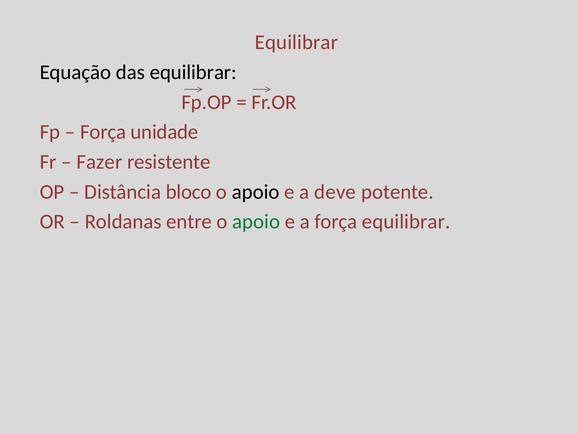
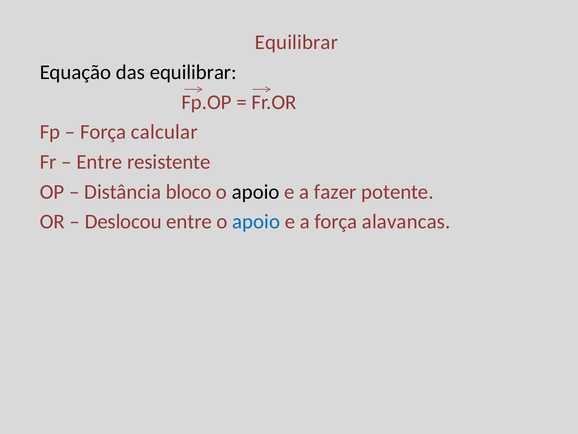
unidade: unidade -> calcular
Fazer at (99, 162): Fazer -> Entre
deve: deve -> fazer
Roldanas: Roldanas -> Deslocou
apoio at (256, 222) colour: green -> blue
força equilibrar: equilibrar -> alavancas
